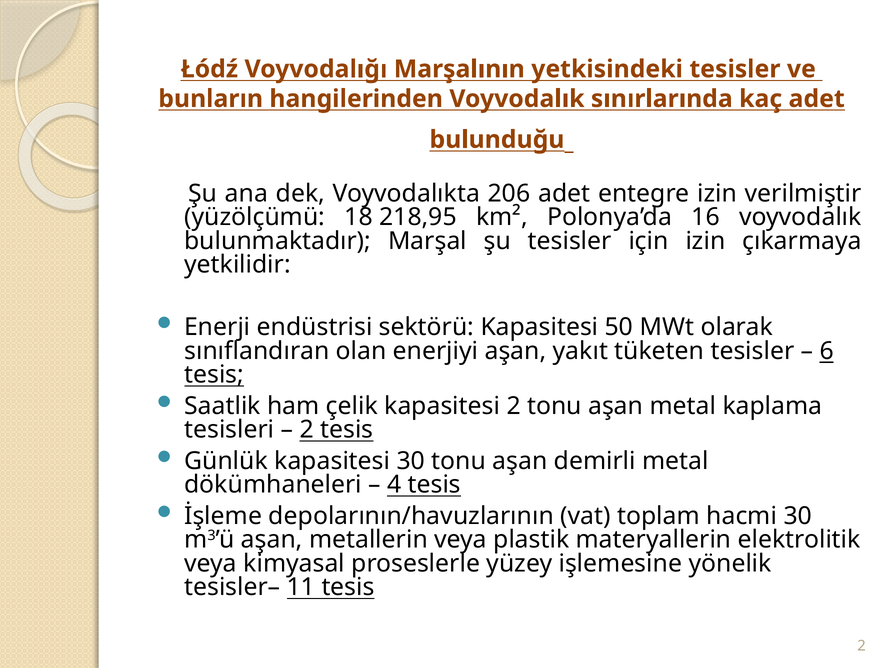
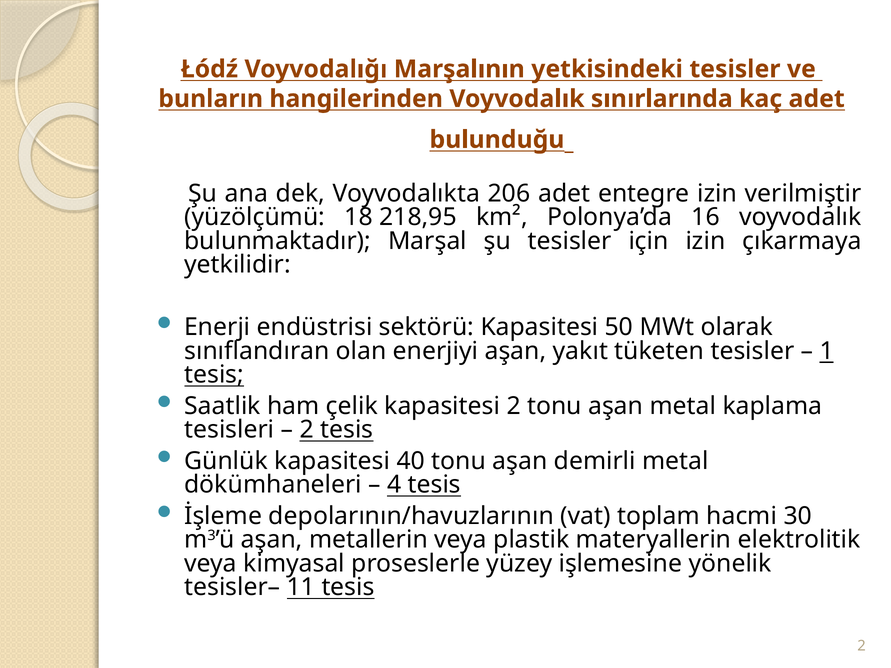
6: 6 -> 1
kapasitesi 30: 30 -> 40
